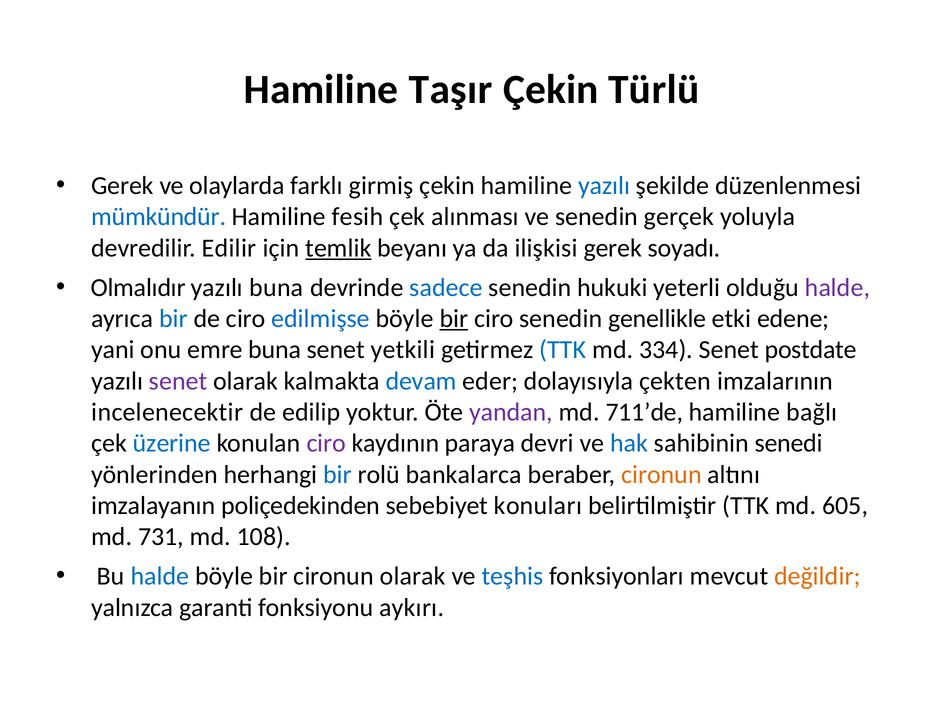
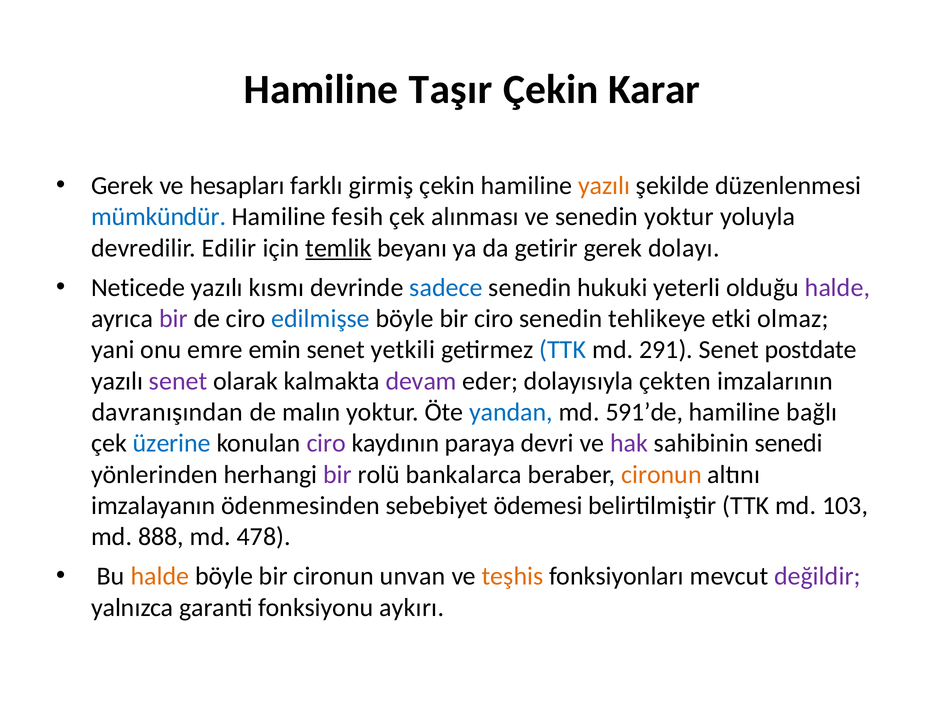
Türlü: Türlü -> Karar
olaylarda: olaylarda -> hesapları
yazılı at (604, 186) colour: blue -> orange
senedin gerçek: gerçek -> yoktur
ilişkisi: ilişkisi -> getirir
soyadı: soyadı -> dolayı
Olmalıdır: Olmalıdır -> Neticede
yazılı buna: buna -> kısmı
bir at (173, 319) colour: blue -> purple
bir at (454, 319) underline: present -> none
genellikle: genellikle -> tehlikeye
edene: edene -> olmaz
emre buna: buna -> emin
334: 334 -> 291
devam colour: blue -> purple
incelenecektir: incelenecektir -> davranışından
edilip: edilip -> malın
yandan colour: purple -> blue
711’de: 711’de -> 591’de
hak colour: blue -> purple
bir at (338, 475) colour: blue -> purple
poliçedekinden: poliçedekinden -> ödenmesinden
konuları: konuları -> ödemesi
605: 605 -> 103
731: 731 -> 888
108: 108 -> 478
halde at (160, 576) colour: blue -> orange
cironun olarak: olarak -> unvan
teşhis colour: blue -> orange
değildir colour: orange -> purple
